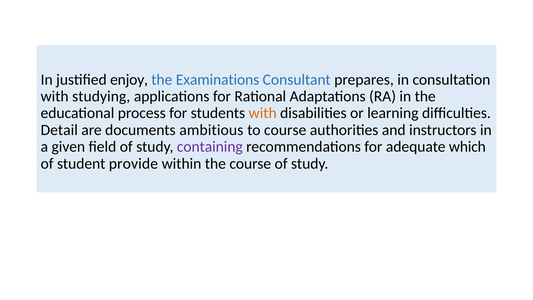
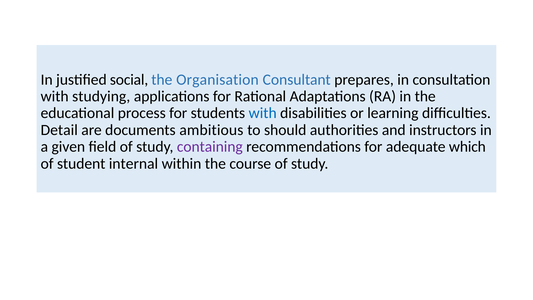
enjoy: enjoy -> social
Examinations: Examinations -> Organisation
with at (263, 113) colour: orange -> blue
to course: course -> should
provide: provide -> internal
